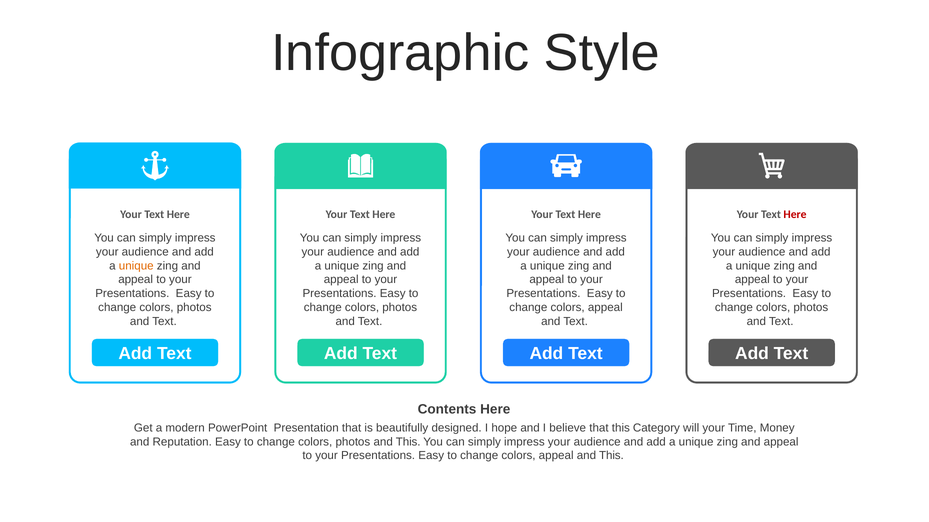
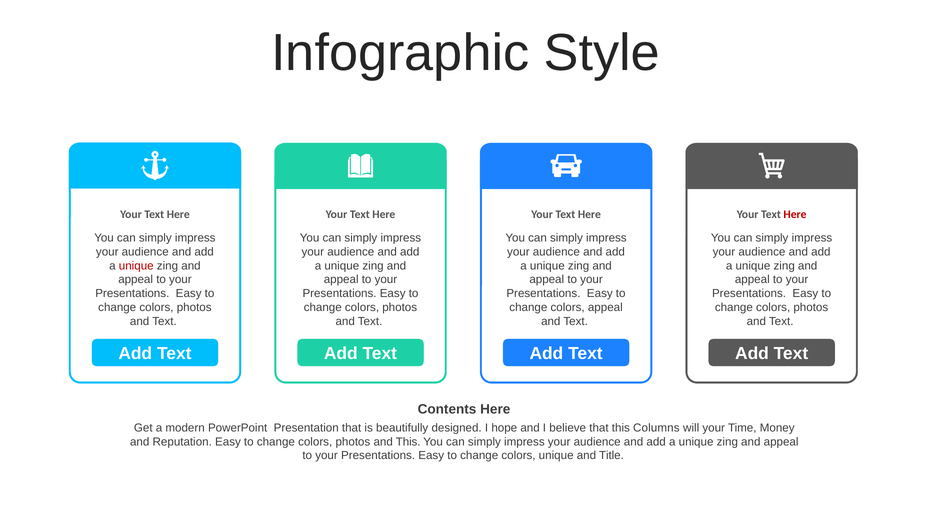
unique at (136, 266) colour: orange -> red
Category: Category -> Columns
appeal at (556, 456): appeal -> unique
This at (611, 456): This -> Title
